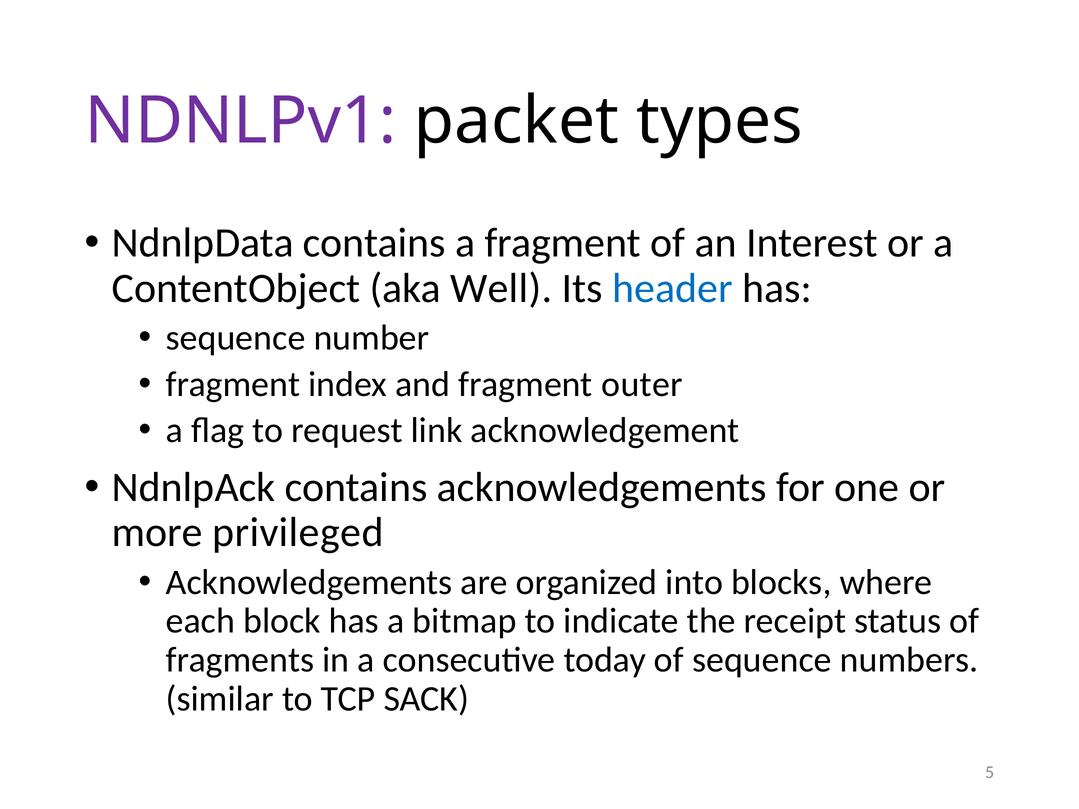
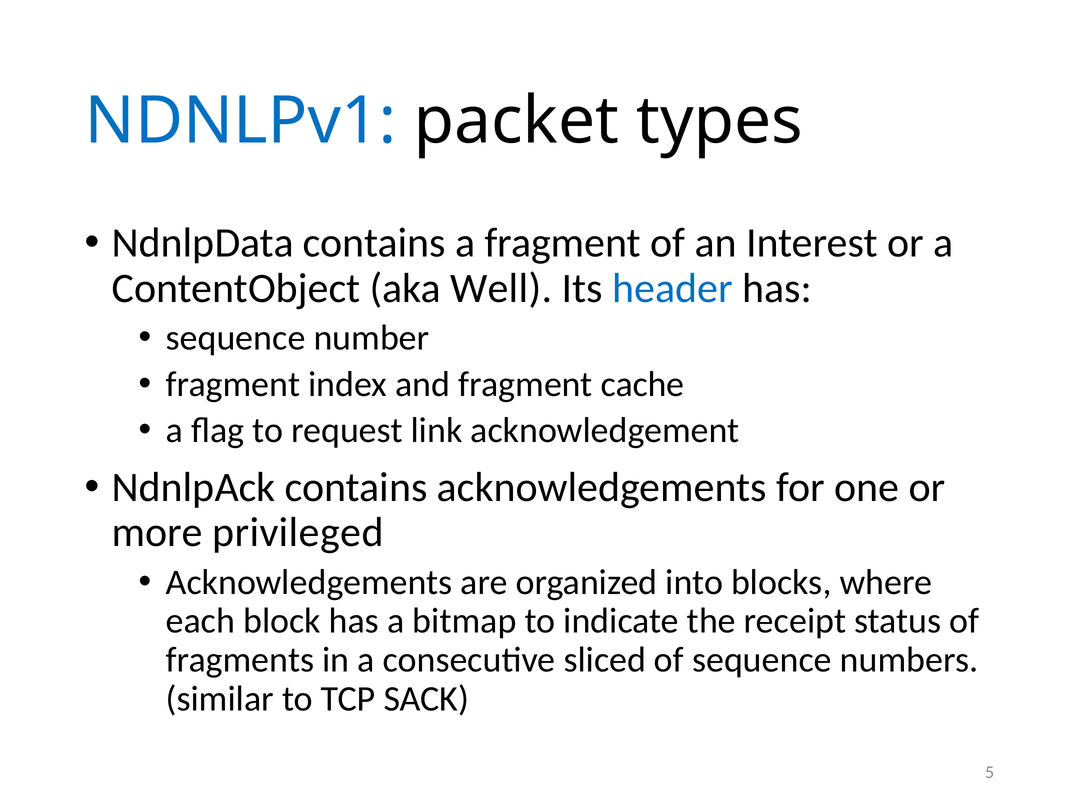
NDNLPv1 colour: purple -> blue
outer: outer -> cache
today: today -> sliced
